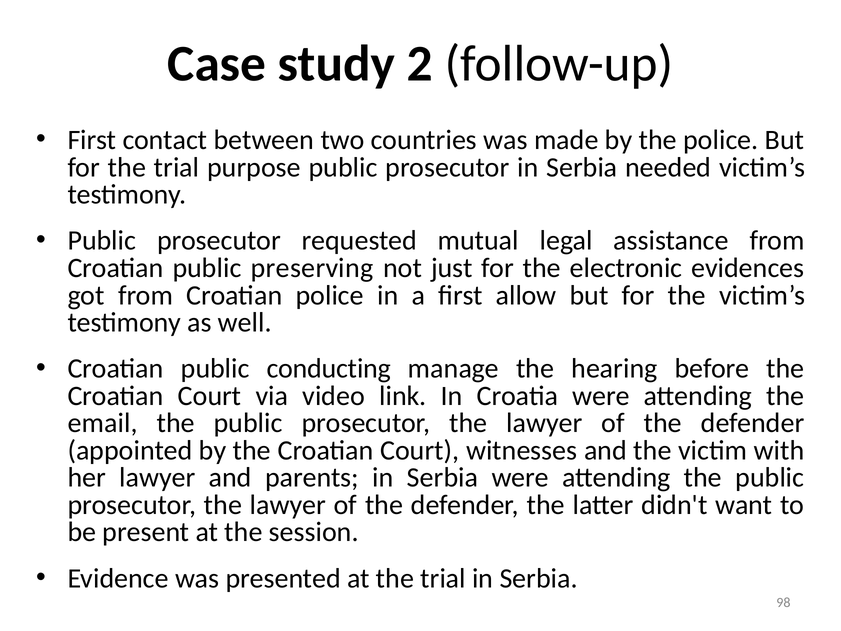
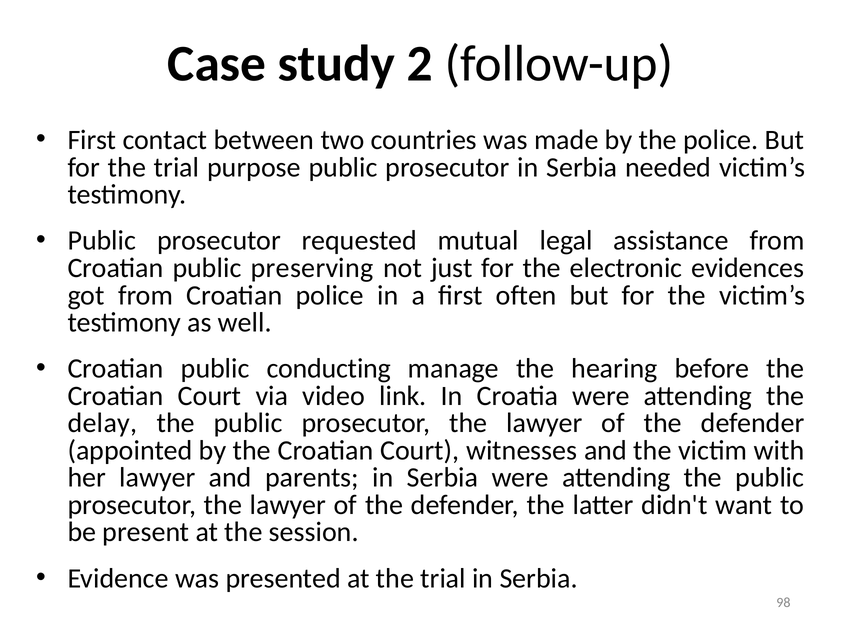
allow: allow -> often
email: email -> delay
